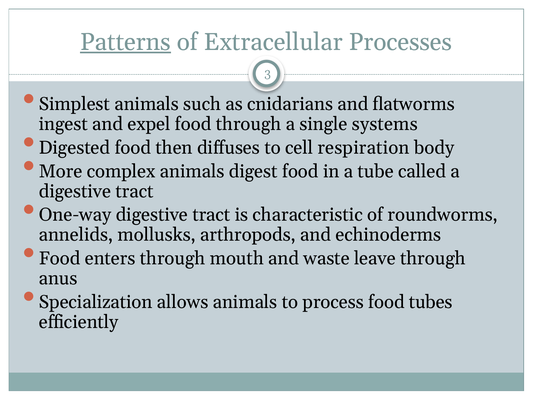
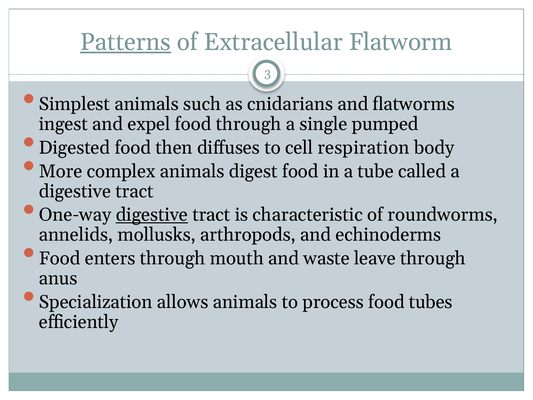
Processes: Processes -> Flatworm
systems: systems -> pumped
digestive at (152, 215) underline: none -> present
